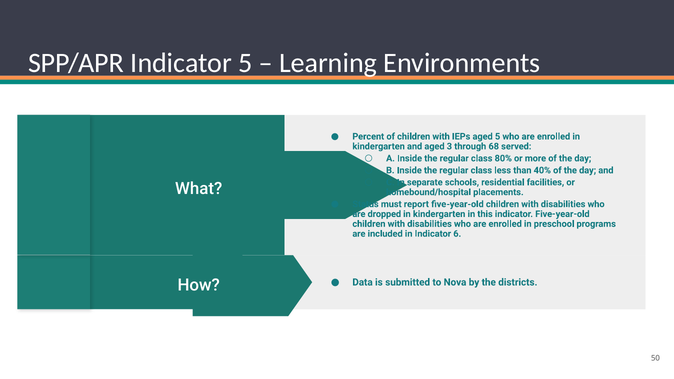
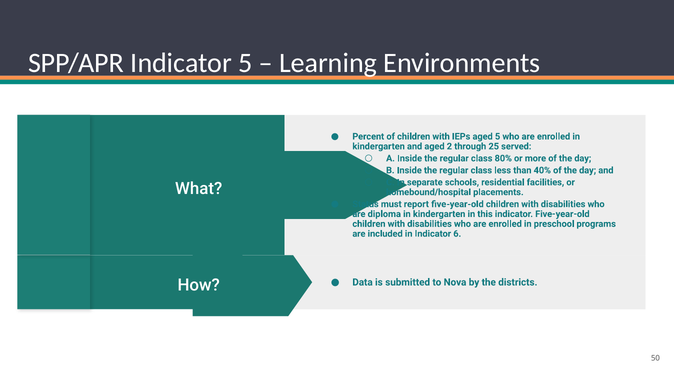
3: 3 -> 2
68: 68 -> 25
dropped: dropped -> diploma
